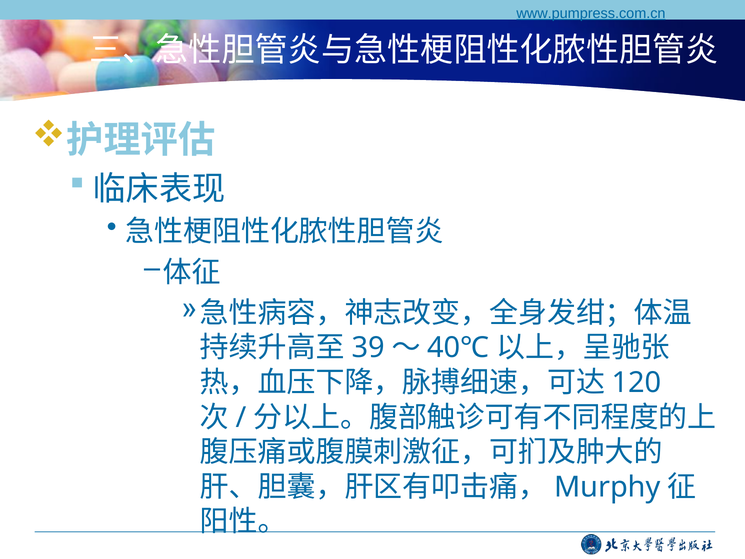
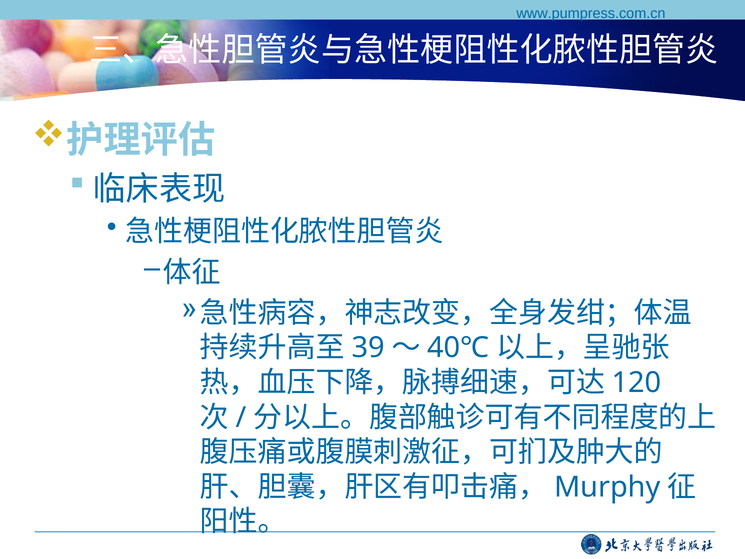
www.pumpress.com.cn underline: present -> none
